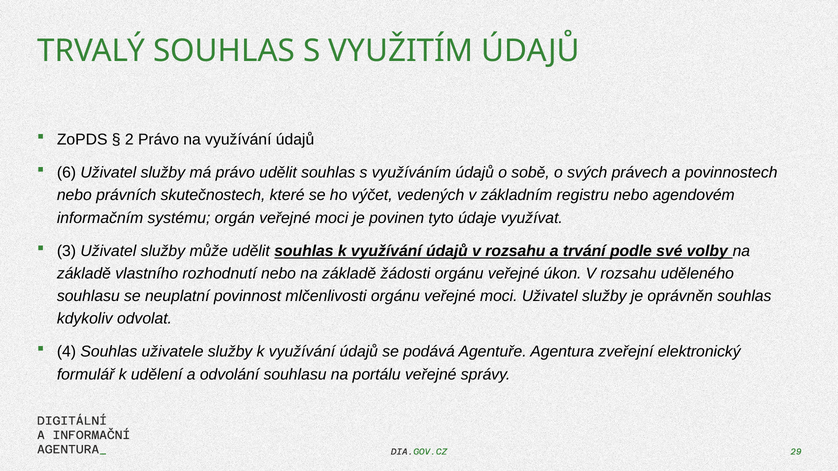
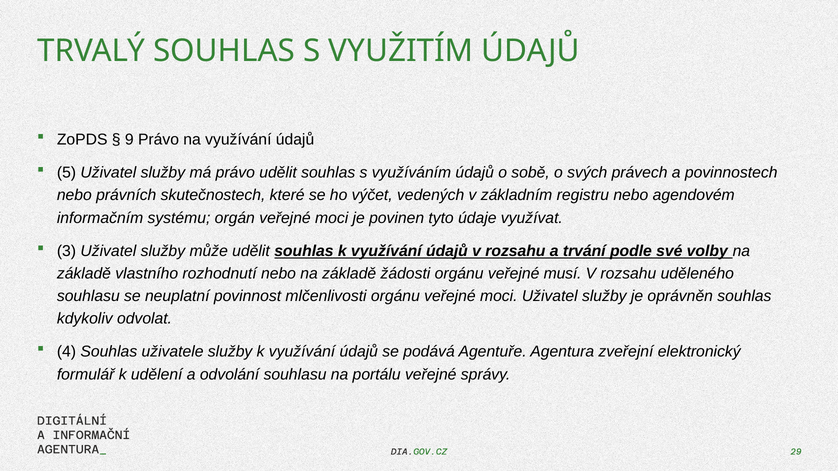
2: 2 -> 9
6: 6 -> 5
úkon: úkon -> musí
